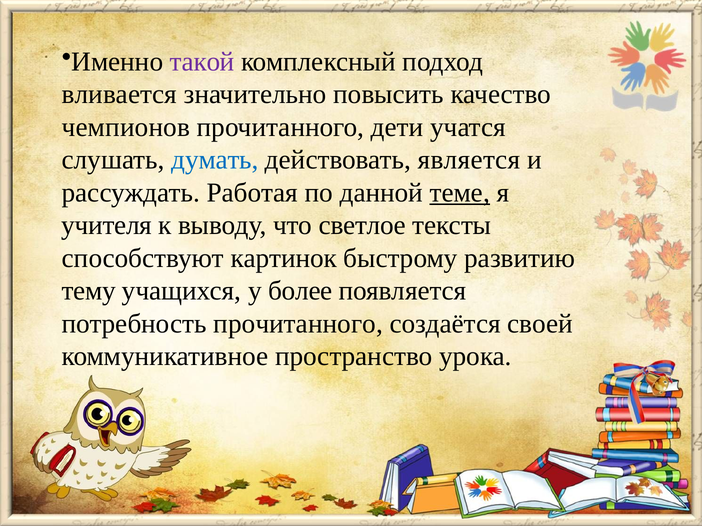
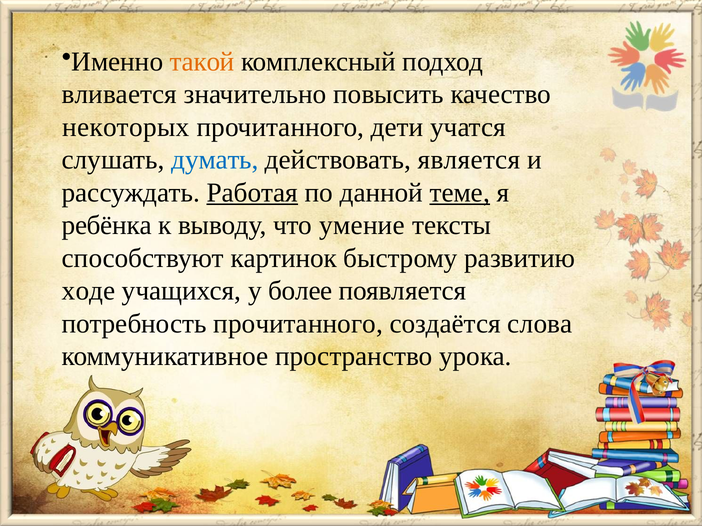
такой colour: purple -> orange
чемпионов: чемпионов -> некоторых
Работая underline: none -> present
учителя: учителя -> ребёнка
светлое: светлое -> умение
тему: тему -> ходе
своей: своей -> слова
